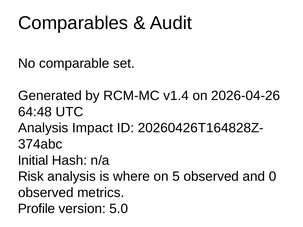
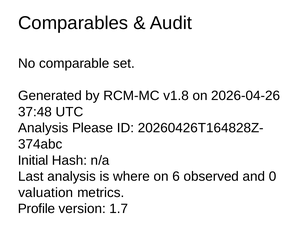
v1.4: v1.4 -> v1.8
64:48: 64:48 -> 37:48
Impact: Impact -> Please
Risk: Risk -> Last
5: 5 -> 6
observed at (46, 193): observed -> valuation
5.0: 5.0 -> 1.7
